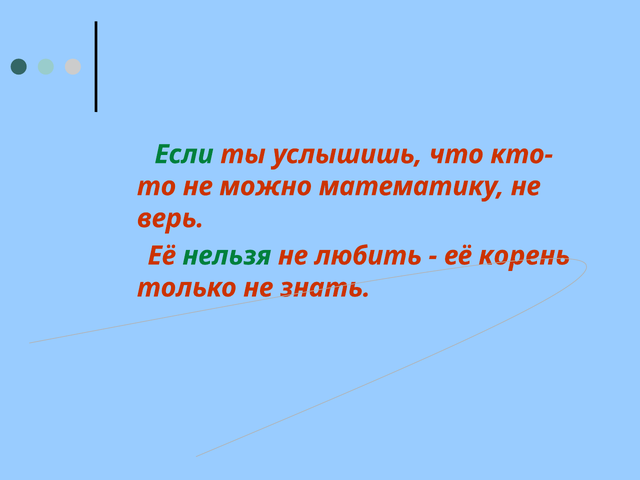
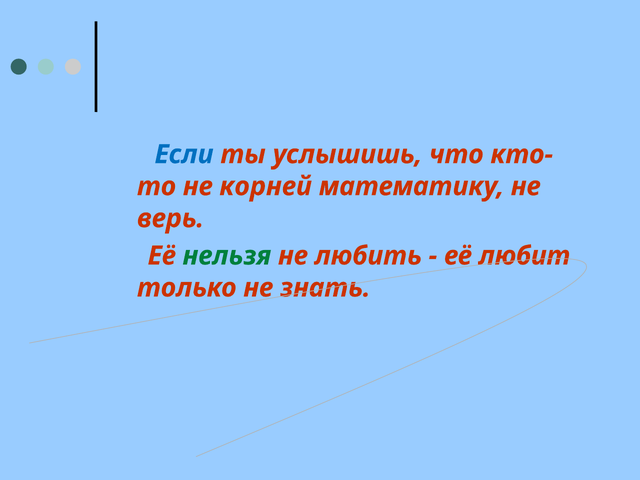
Если colour: green -> blue
можно: можно -> корней
корень: корень -> любит
